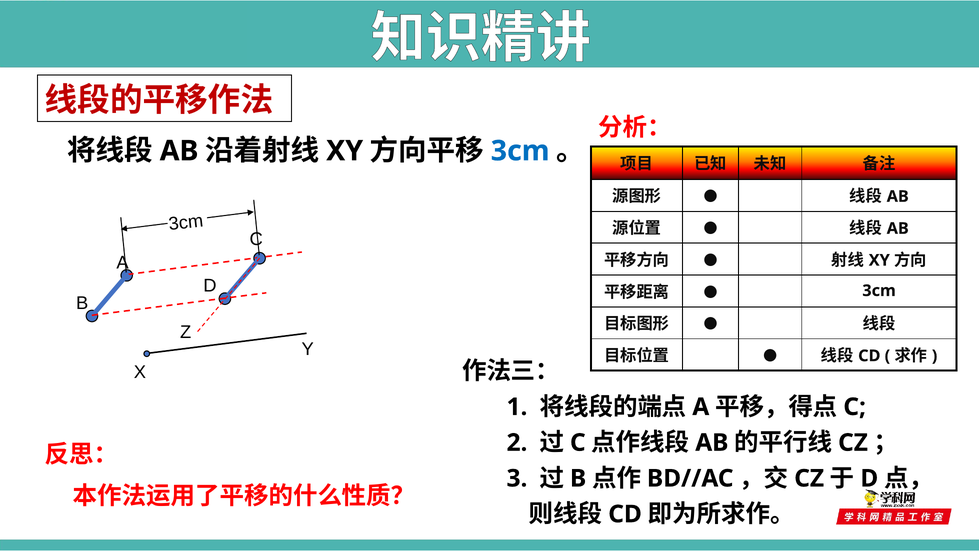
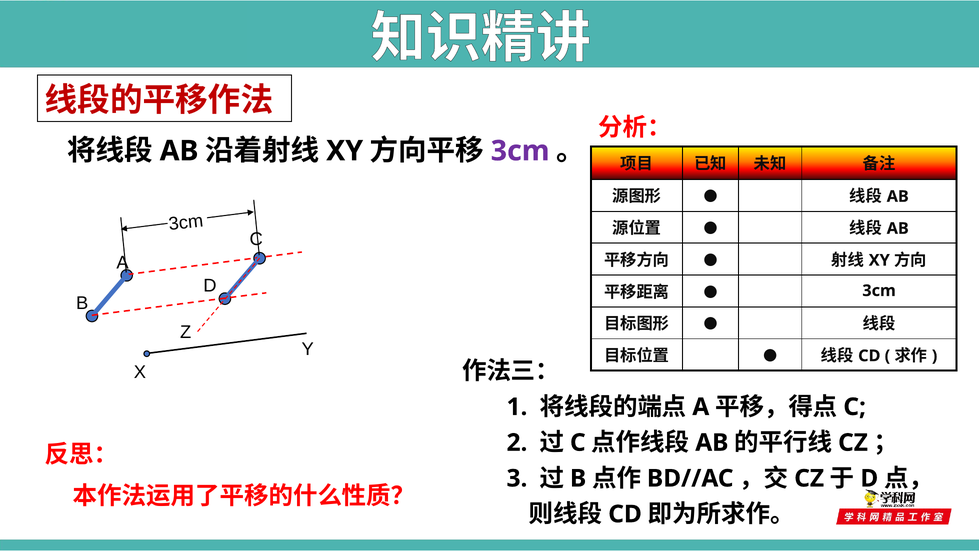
3cm at (520, 151) colour: blue -> purple
